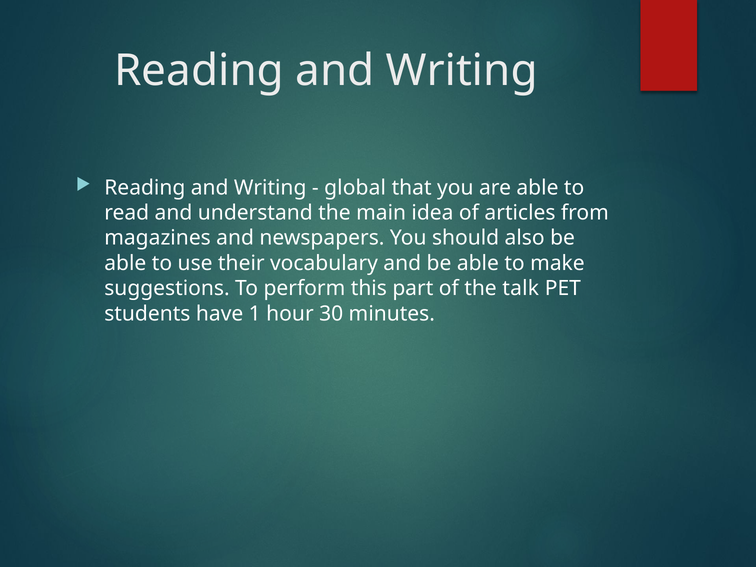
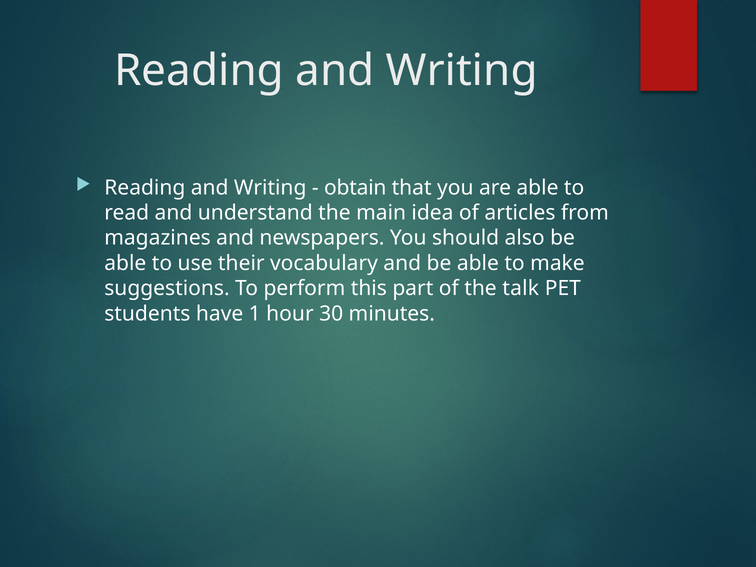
global: global -> obtain
